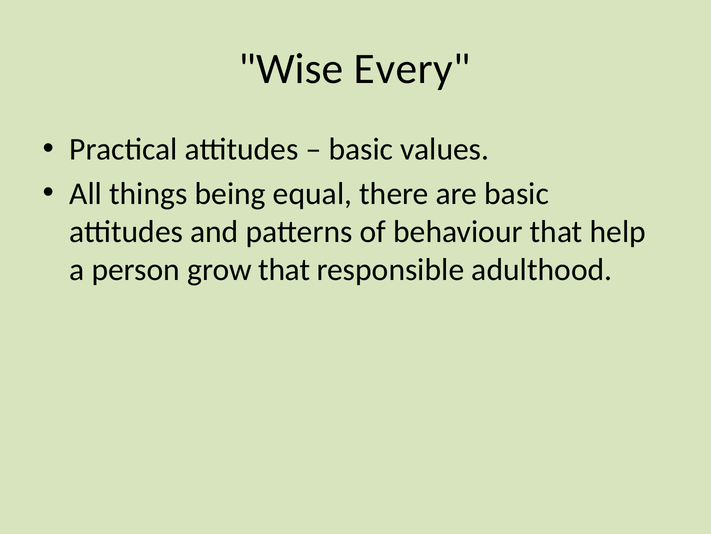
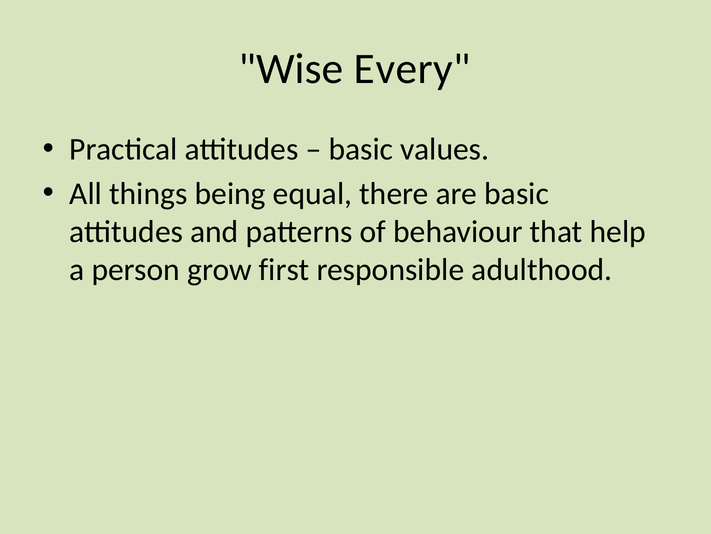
grow that: that -> first
